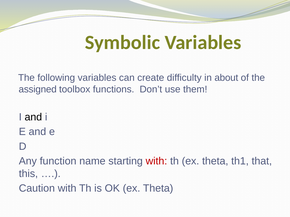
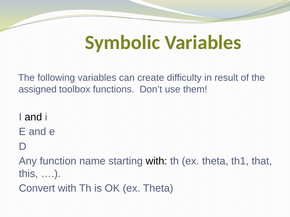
about: about -> result
with at (156, 161) colour: red -> black
Caution: Caution -> Convert
